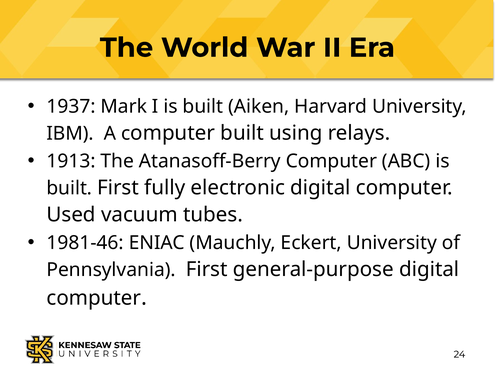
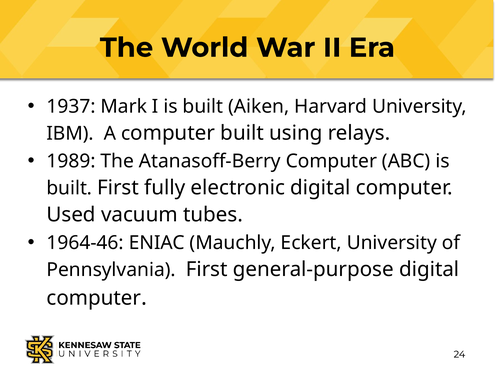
1913: 1913 -> 1989
1981-46: 1981-46 -> 1964-46
